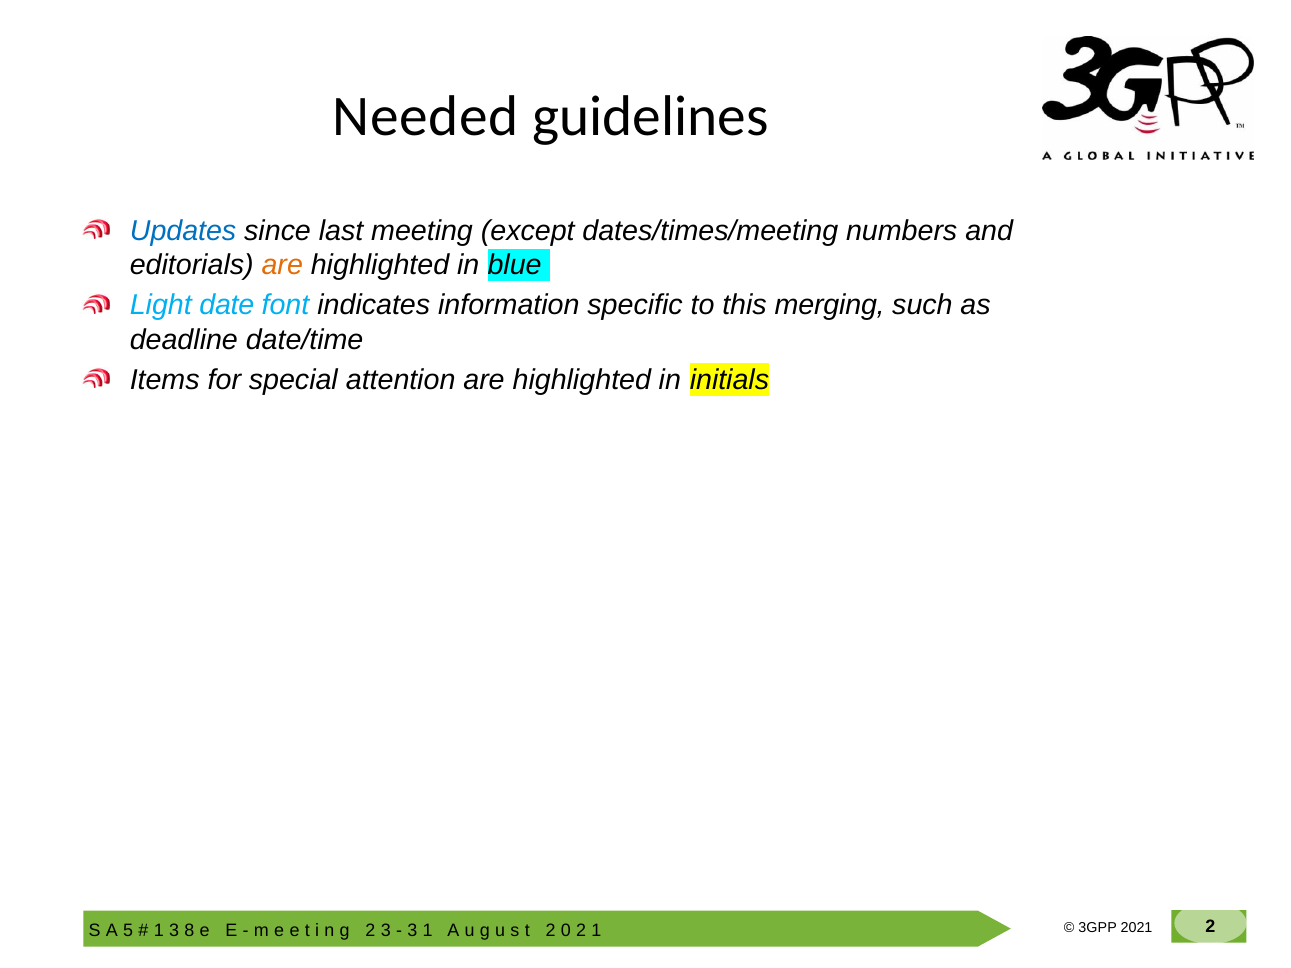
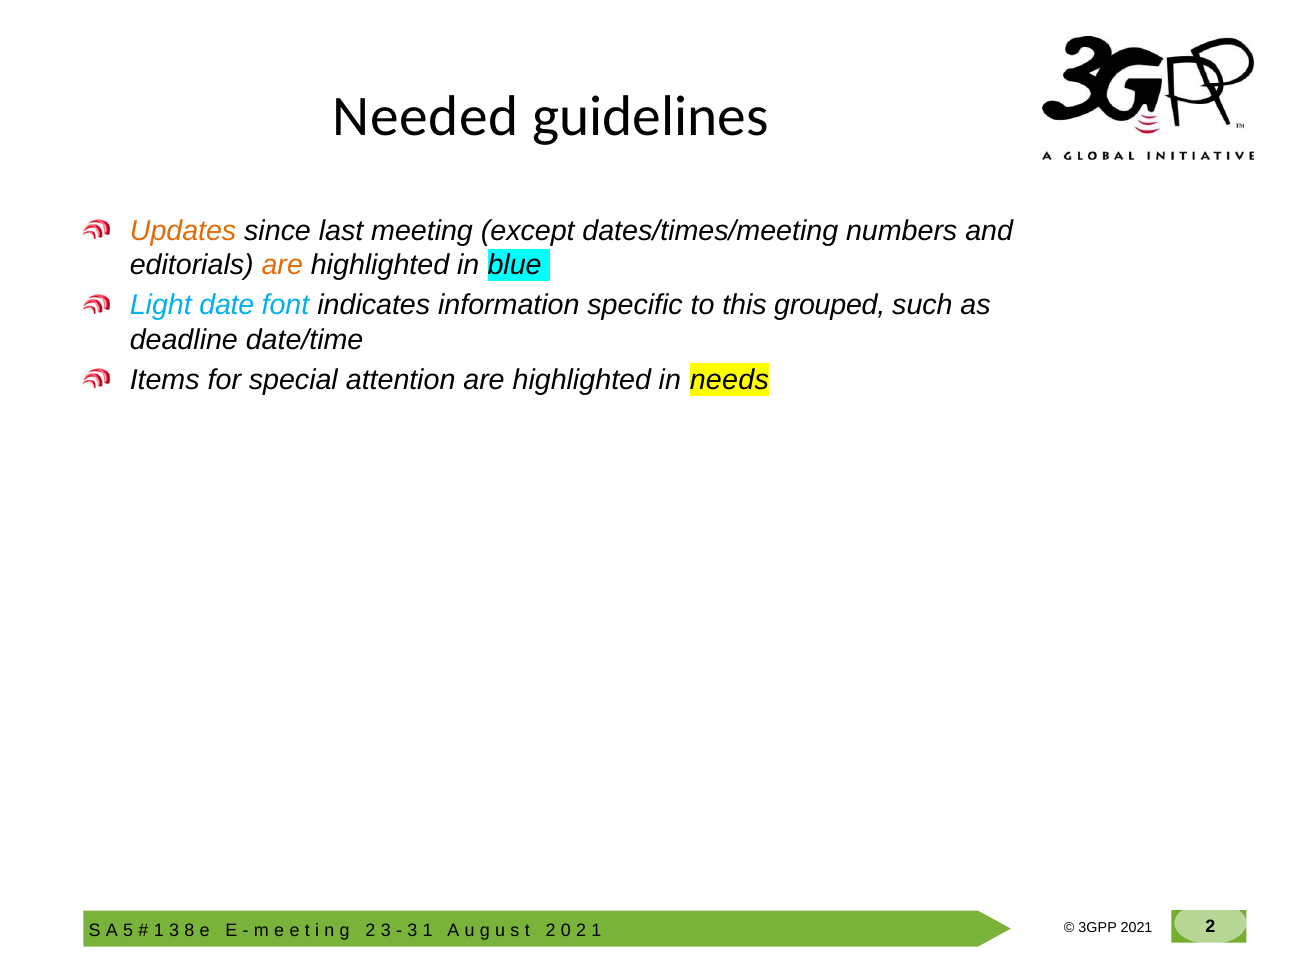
Updates colour: blue -> orange
merging: merging -> grouped
initials: initials -> needs
